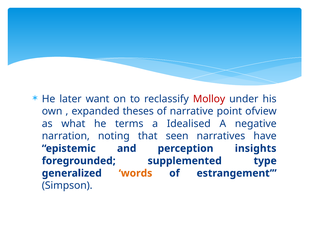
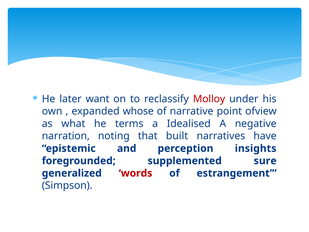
theses: theses -> whose
seen: seen -> built
type: type -> sure
words colour: orange -> red
